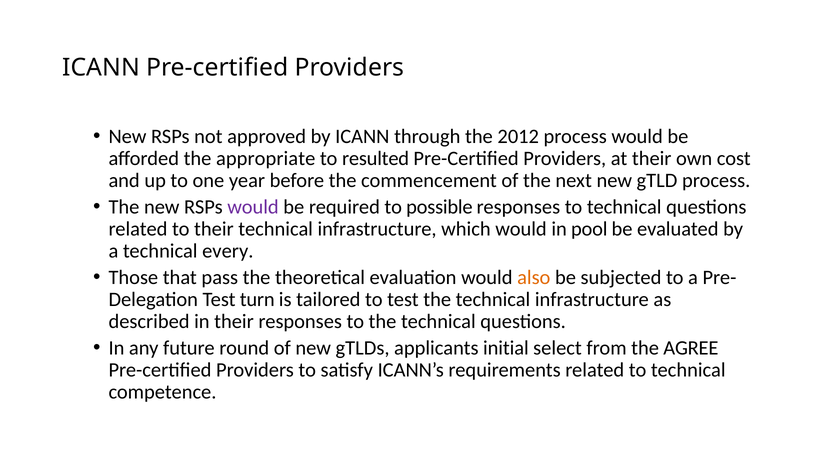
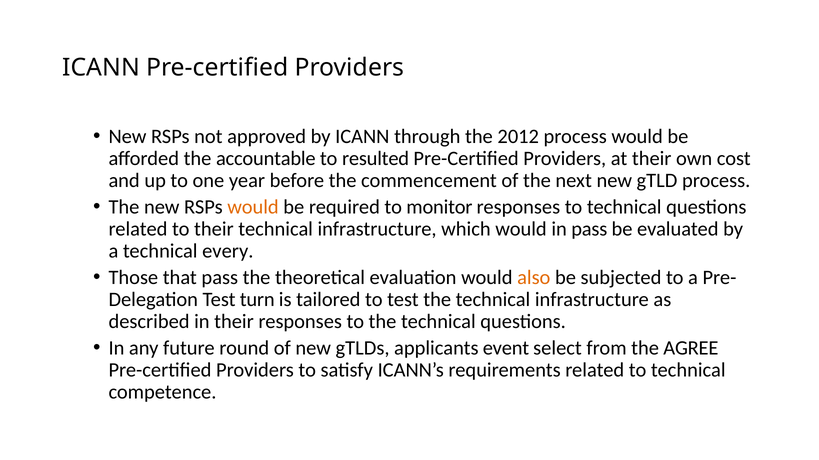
appropriate: appropriate -> accountable
would at (253, 207) colour: purple -> orange
possible: possible -> monitor
in pool: pool -> pass
initial: initial -> event
